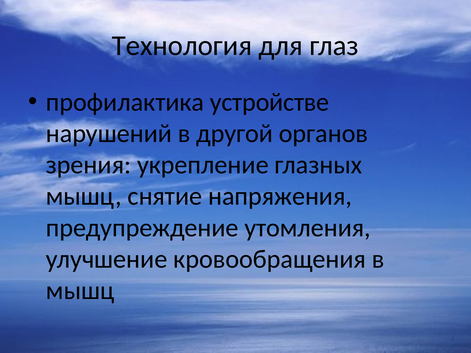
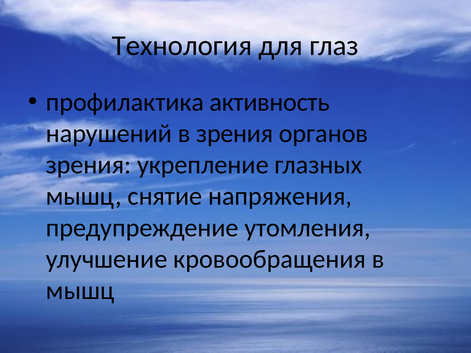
устройстве: устройстве -> активность
в другой: другой -> зрения
